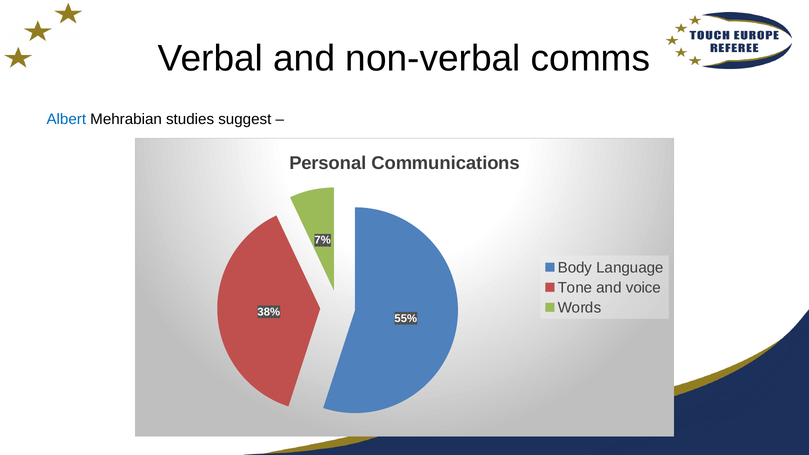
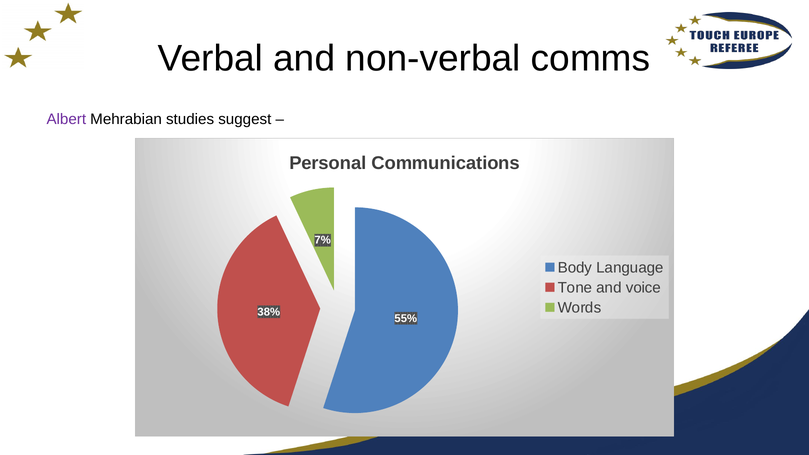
Albert colour: blue -> purple
